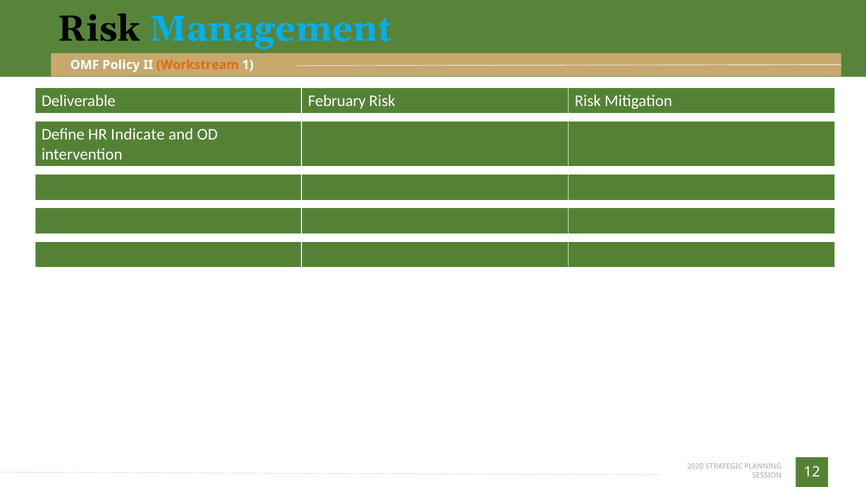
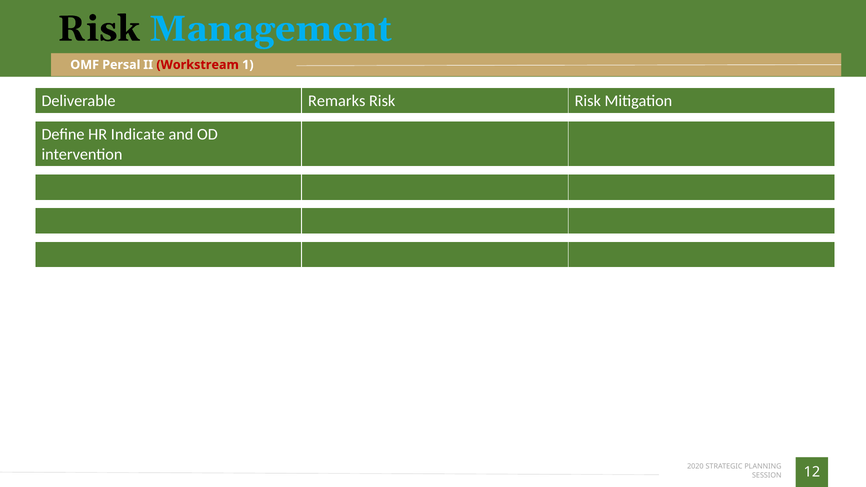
Policy: Policy -> Persal
Workstream colour: orange -> red
February: February -> Remarks
